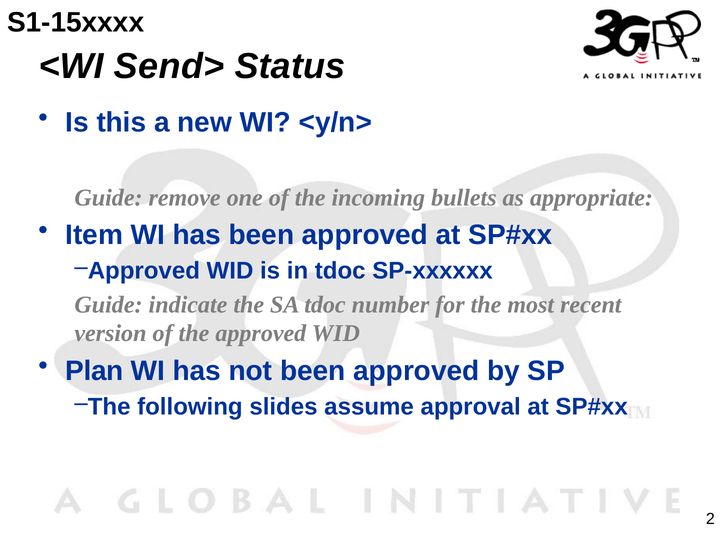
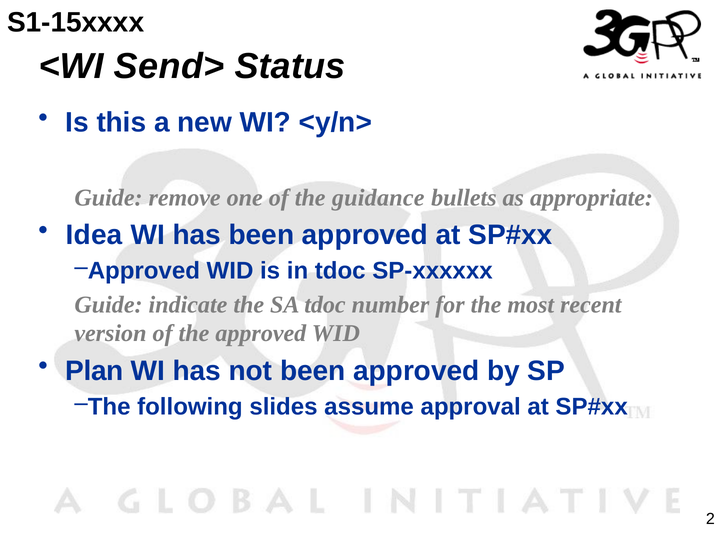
incoming: incoming -> guidance
Item: Item -> Idea
